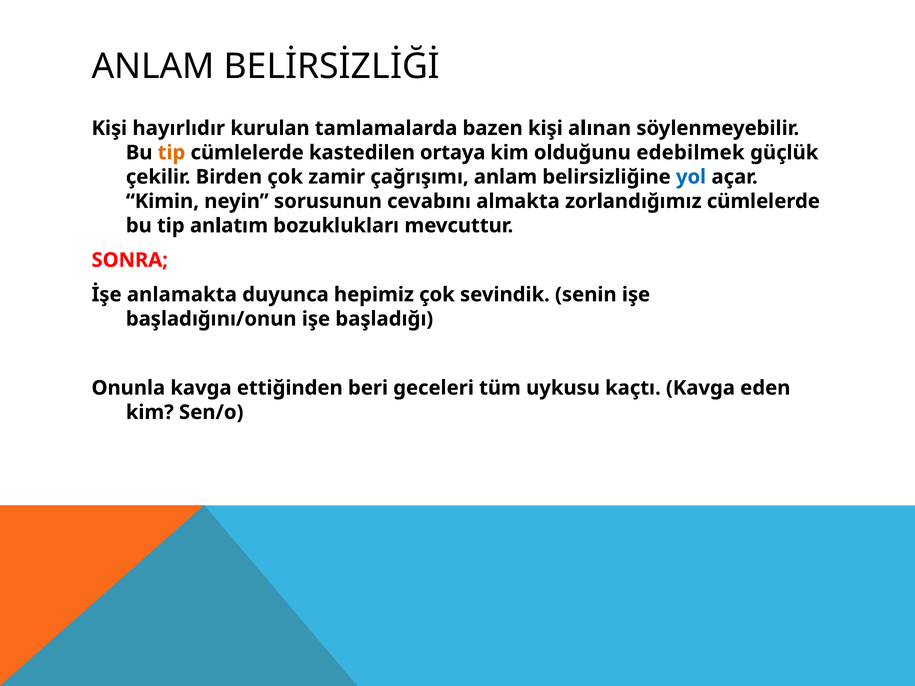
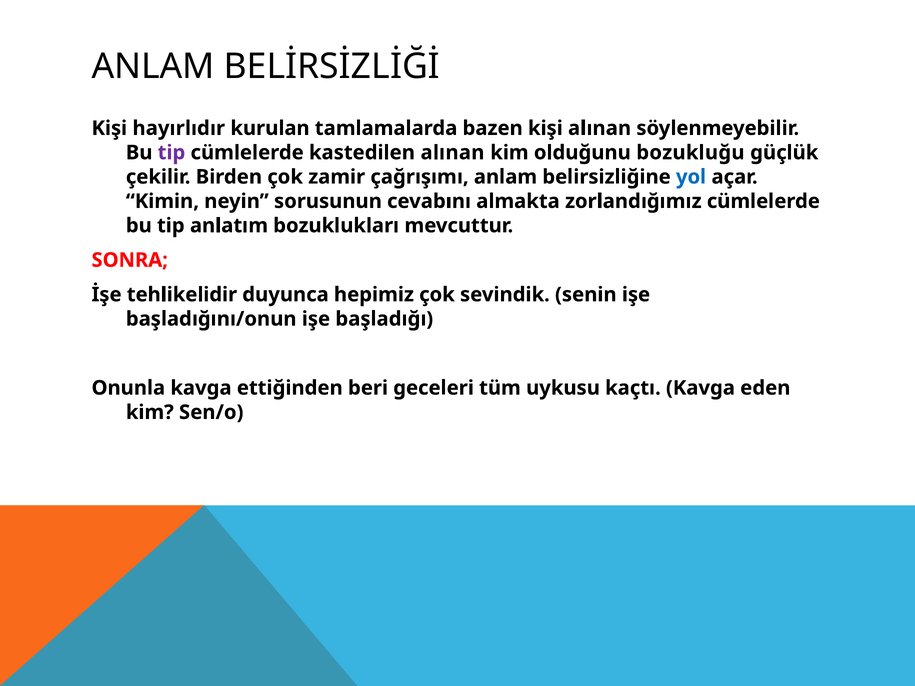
tip at (171, 153) colour: orange -> purple
kastedilen ortaya: ortaya -> alınan
edebilmek: edebilmek -> bozukluğu
anlamakta: anlamakta -> tehlikelidir
